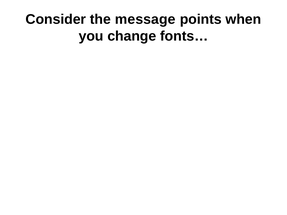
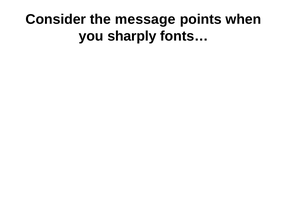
change: change -> sharply
